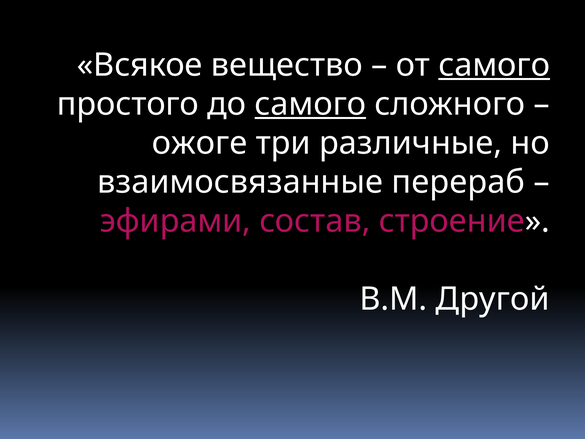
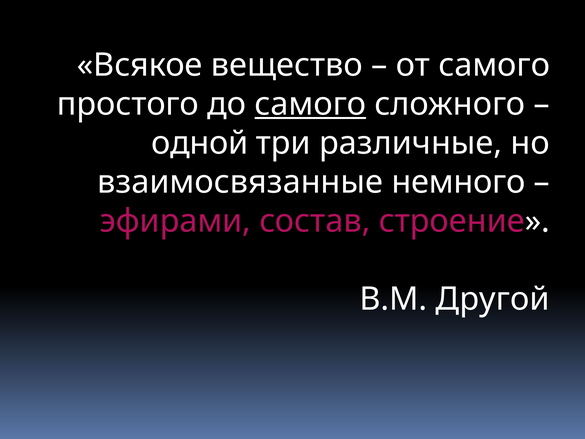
самого at (494, 65) underline: present -> none
ожоге: ожоге -> одной
перераб: перераб -> немного
